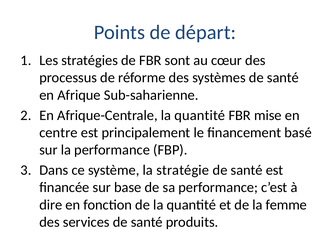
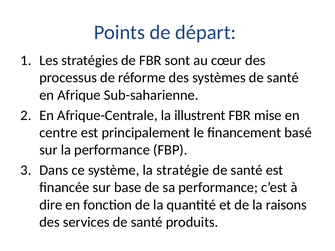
Afrique-Centrale la quantité: quantité -> illustrent
femme: femme -> raisons
